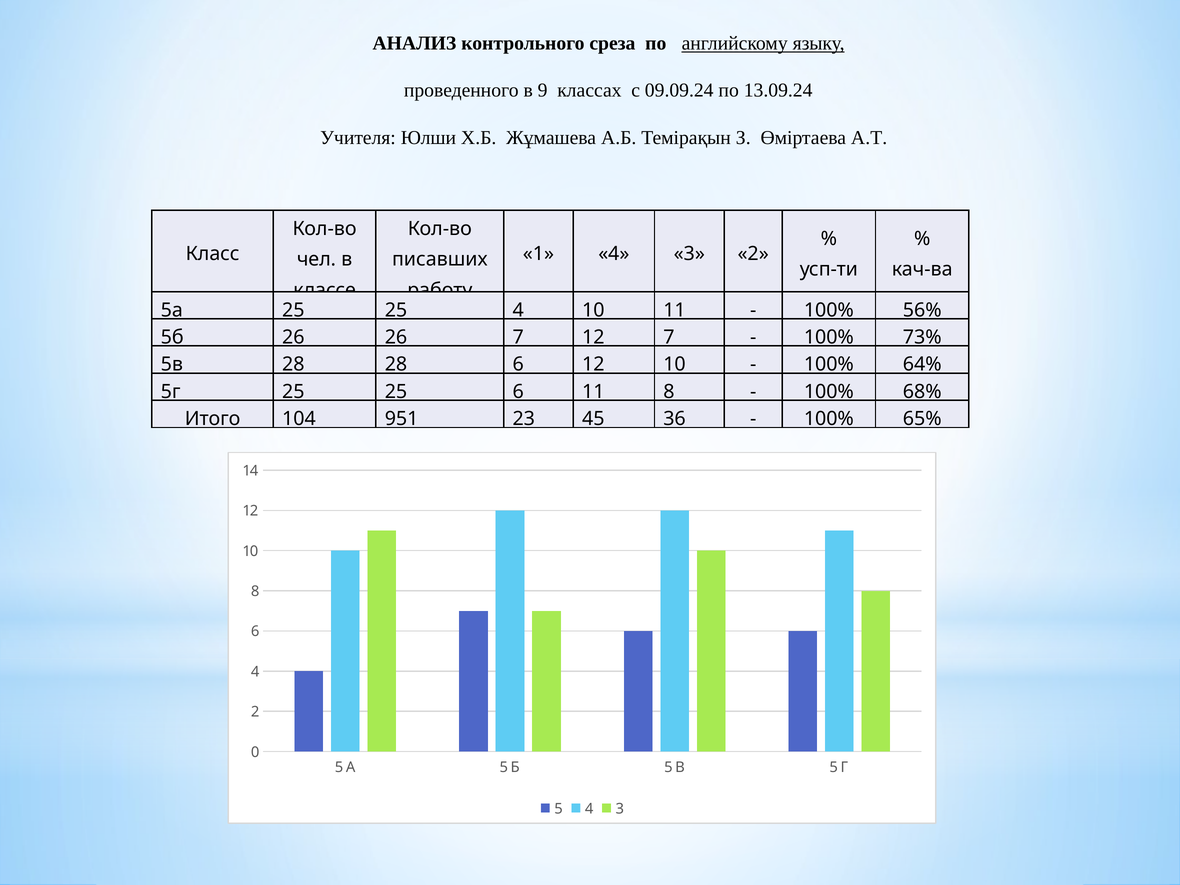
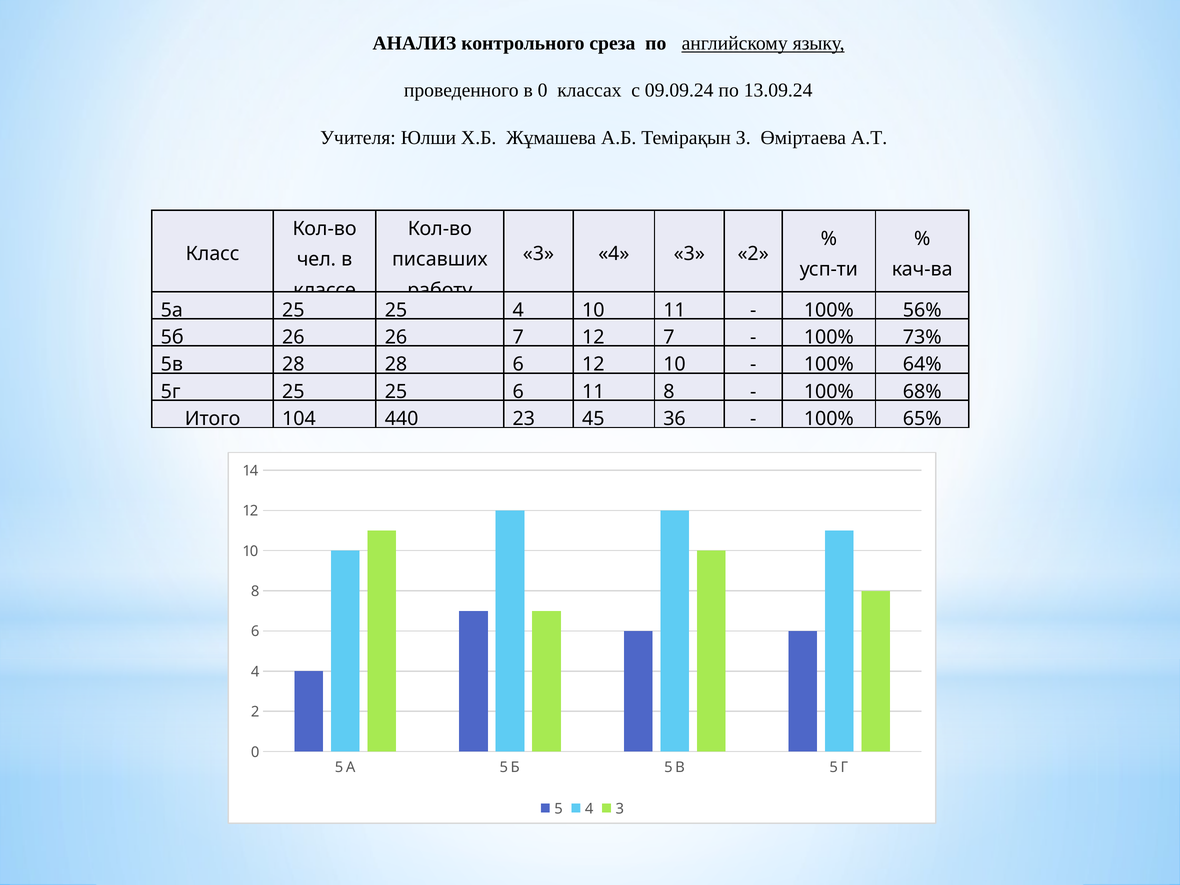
в 9: 9 -> 0
1 at (538, 254): 1 -> 3
951: 951 -> 440
